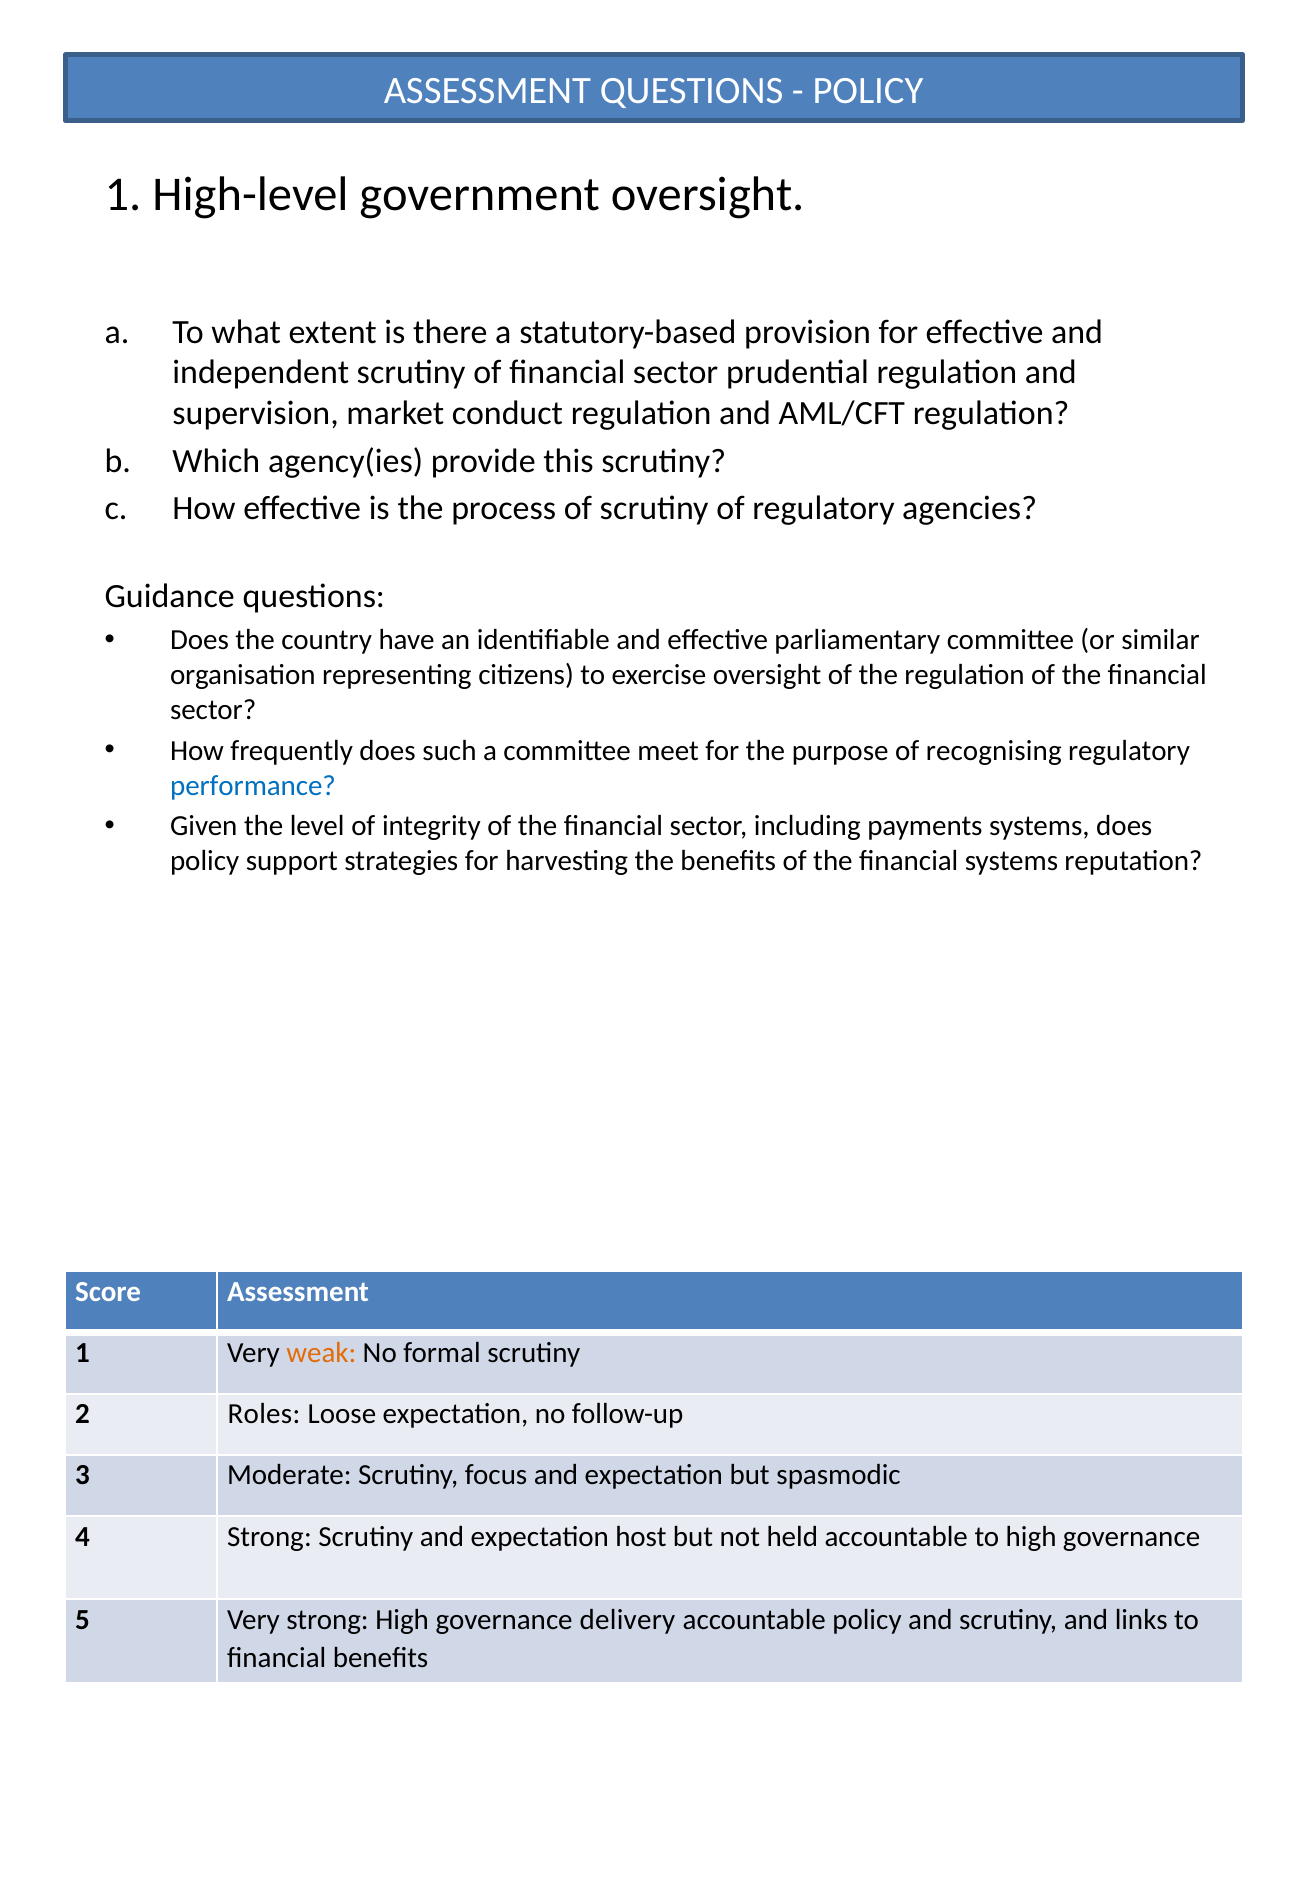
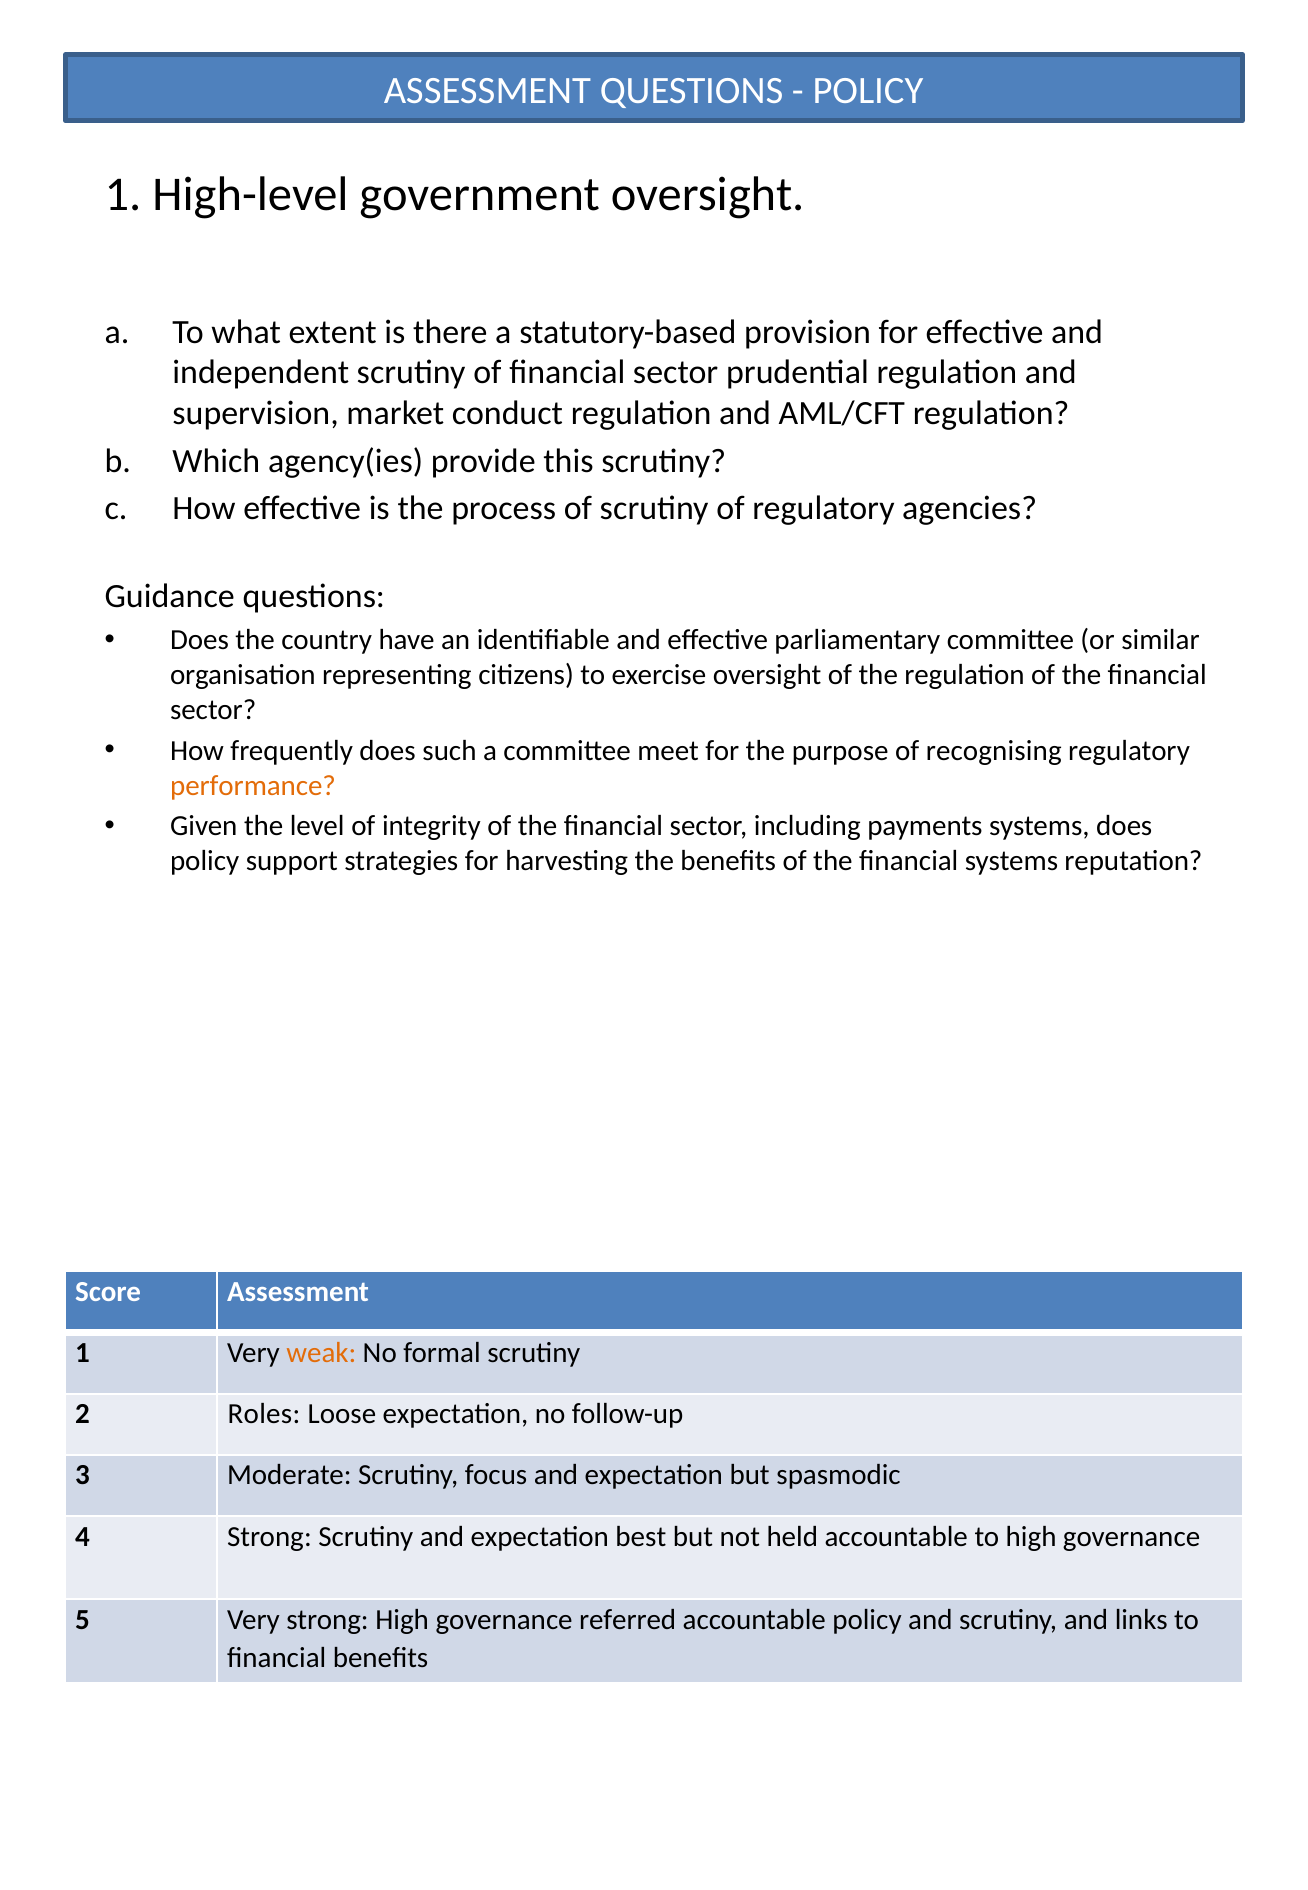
performance colour: blue -> orange
host: host -> best
delivery: delivery -> referred
